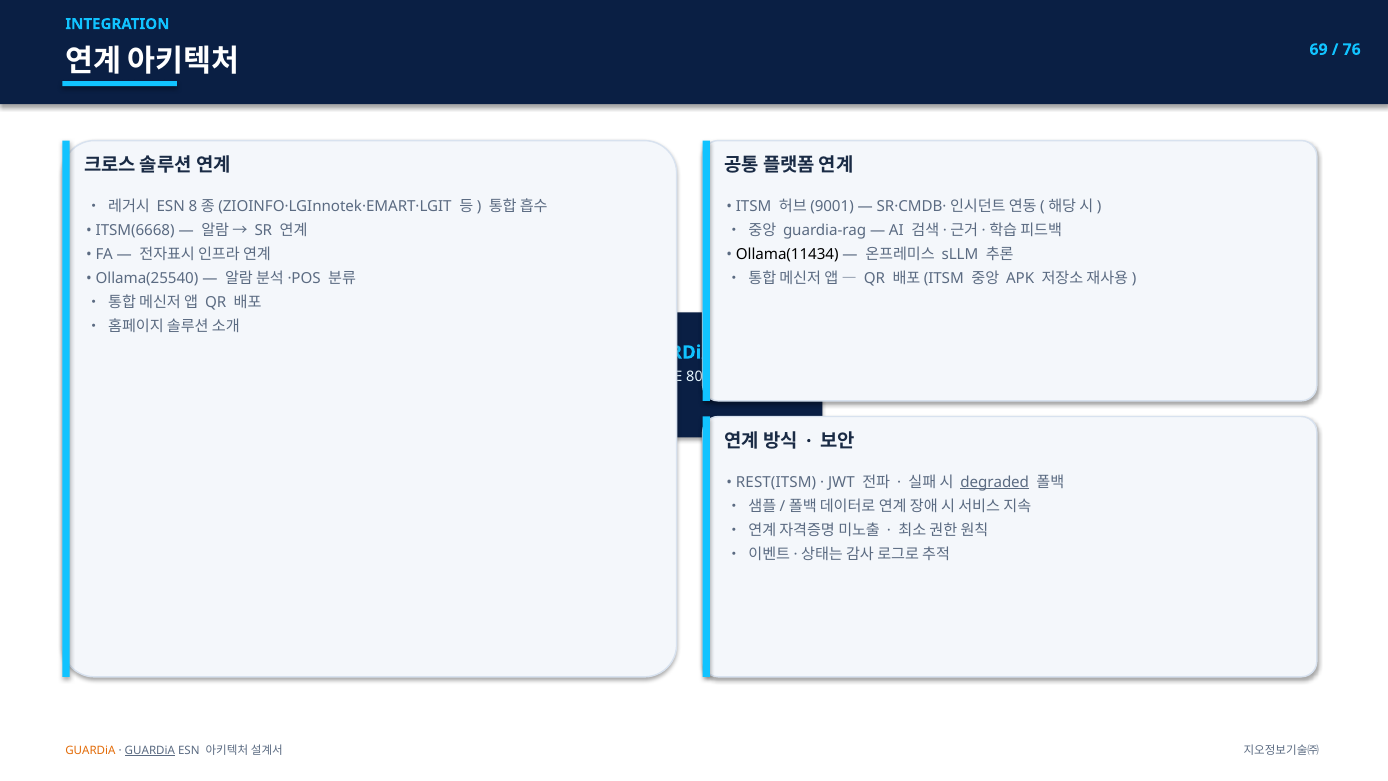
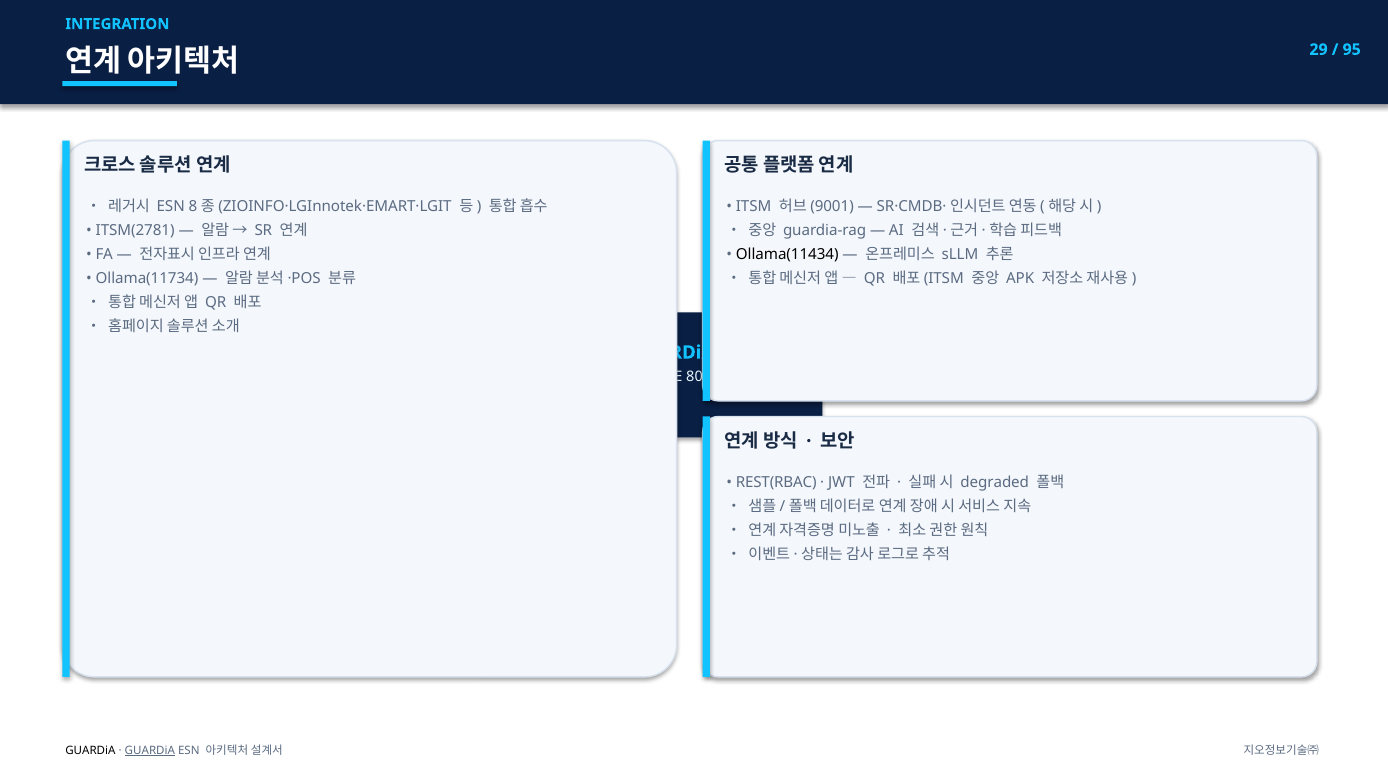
69: 69 -> 29
76: 76 -> 95
ITSM(6668: ITSM(6668 -> ITSM(2781
Ollama(25540: Ollama(25540 -> Ollama(11734
REST(ITSM: REST(ITSM -> REST(RBAC
degraded underline: present -> none
GUARDiA at (90, 750) colour: orange -> black
